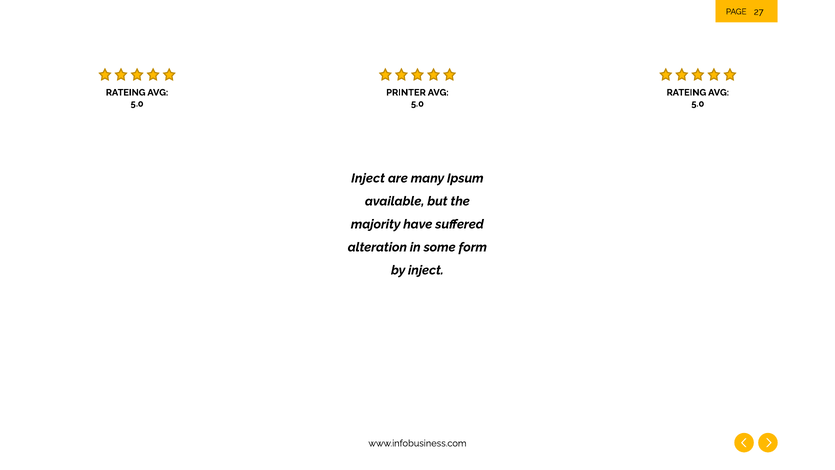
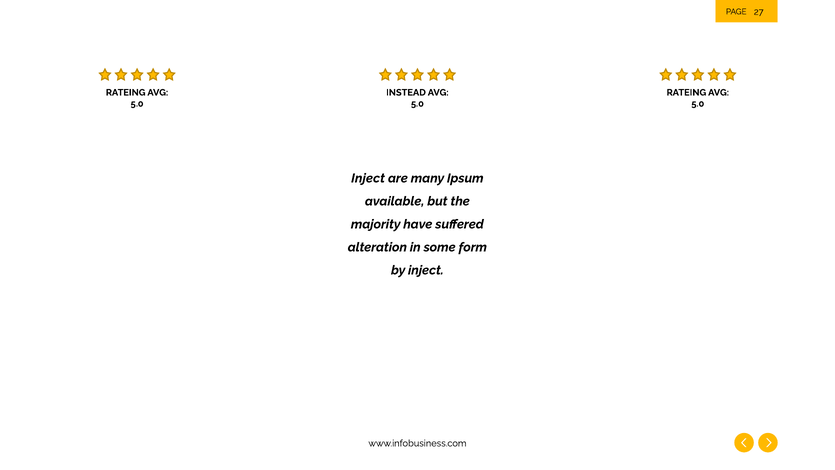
PRINTER: PRINTER -> INSTEAD
